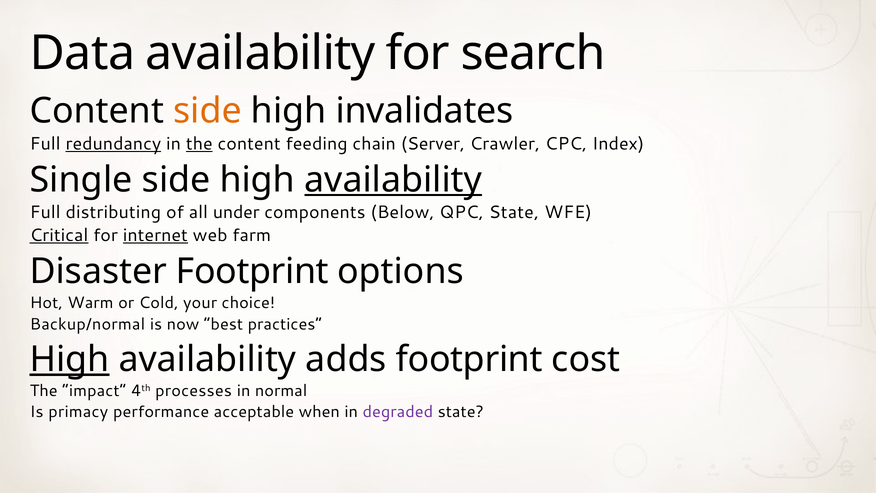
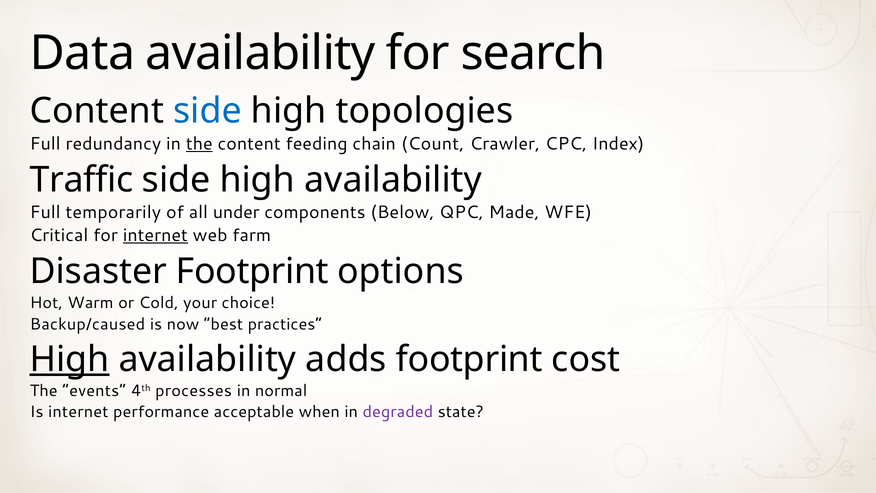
side at (207, 111) colour: orange -> blue
invalidates: invalidates -> topologies
redundancy underline: present -> none
Server: Server -> Count
Single: Single -> Traffic
availability at (393, 180) underline: present -> none
distributing: distributing -> temporarily
QPC State: State -> Made
Critical underline: present -> none
Backup/normal: Backup/normal -> Backup/caused
impact: impact -> events
Is primacy: primacy -> internet
